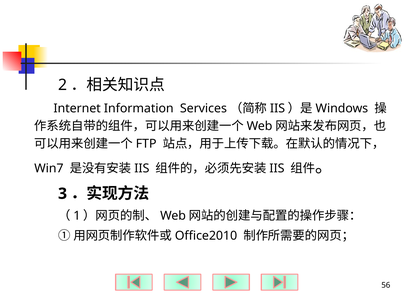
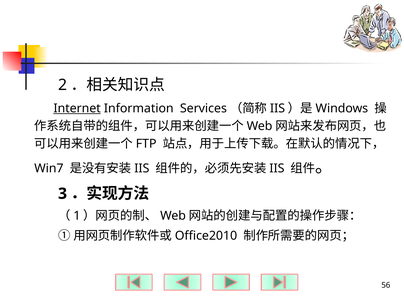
Internet underline: none -> present
